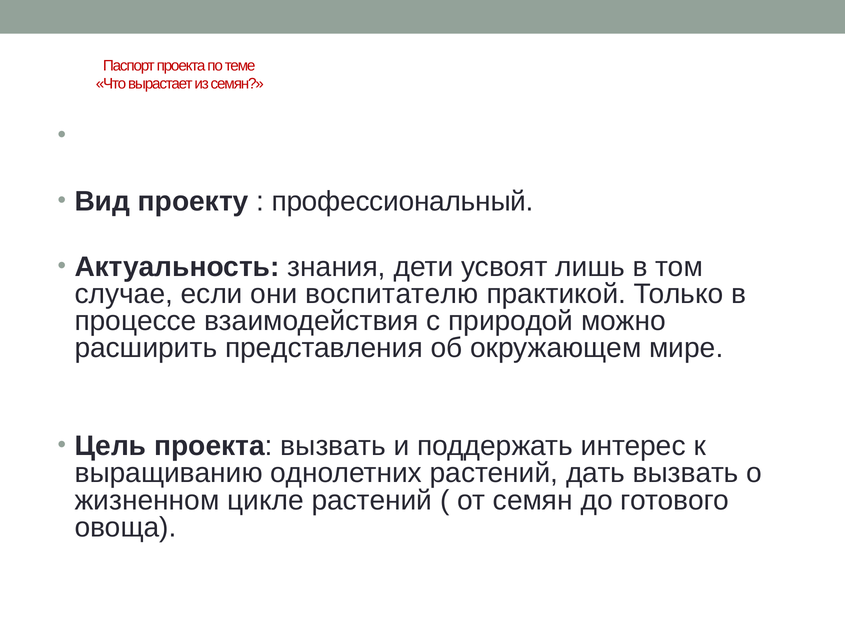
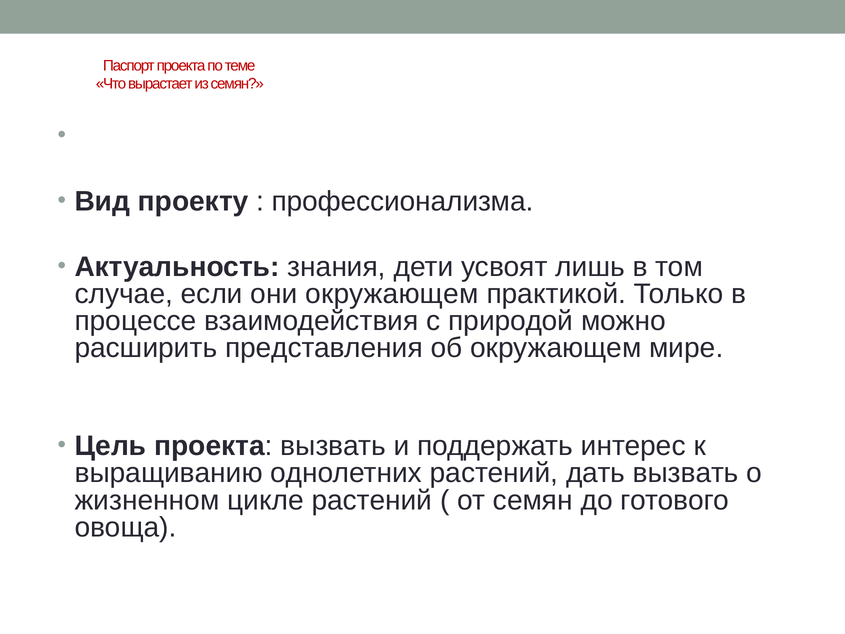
профессиональный: профессиональный -> профессионализма
они воспитателю: воспитателю -> окружающем
